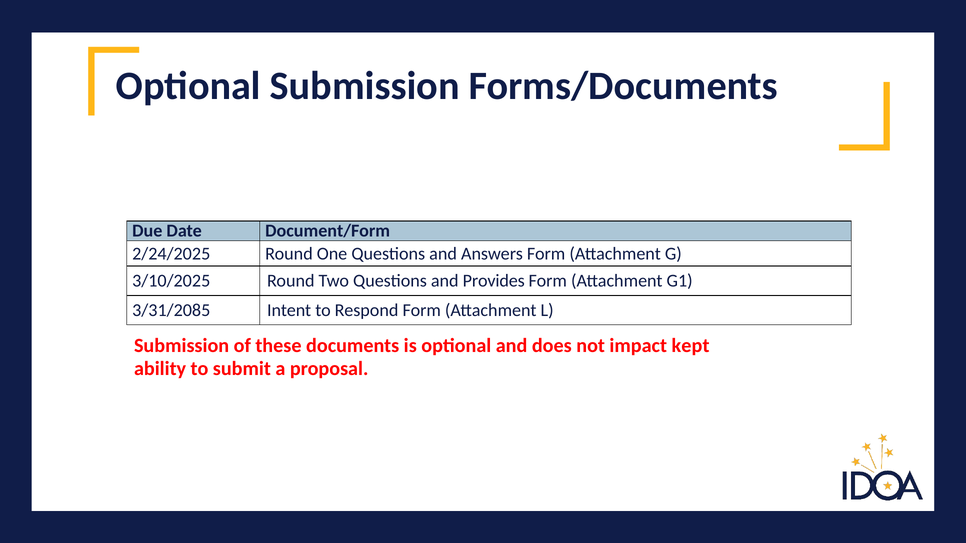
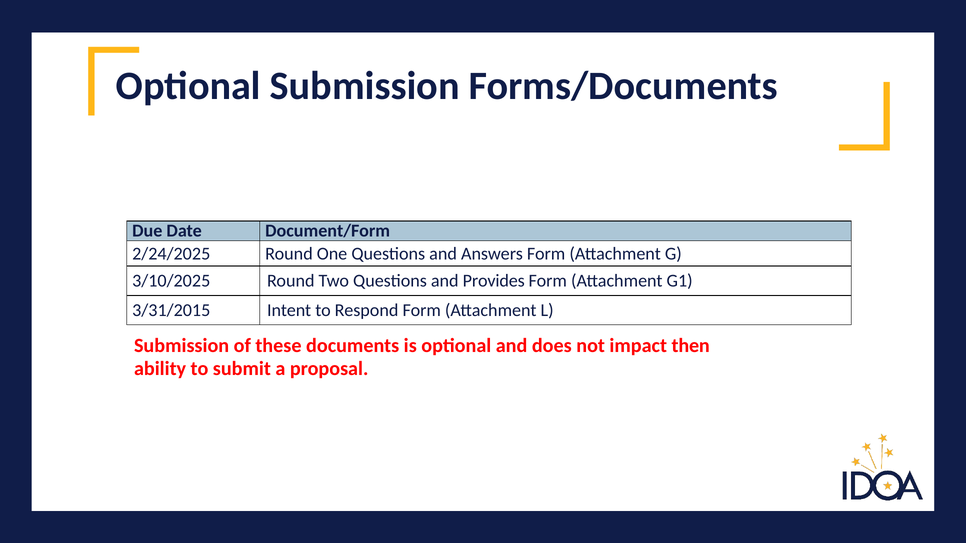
3/31/2085: 3/31/2085 -> 3/31/2015
kept: kept -> then
